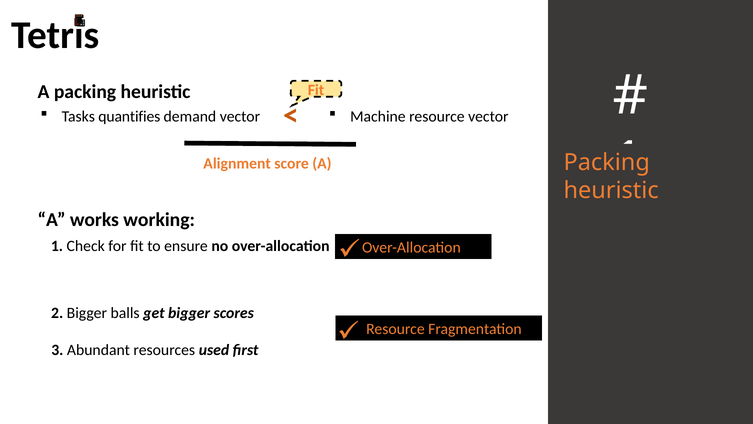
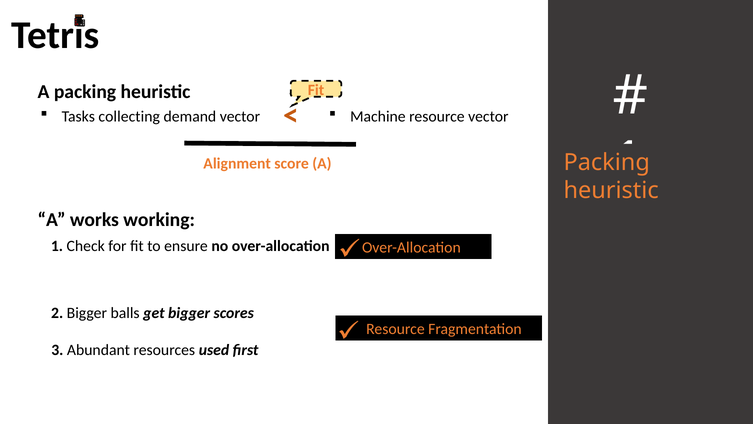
quantifies: quantifies -> collecting
